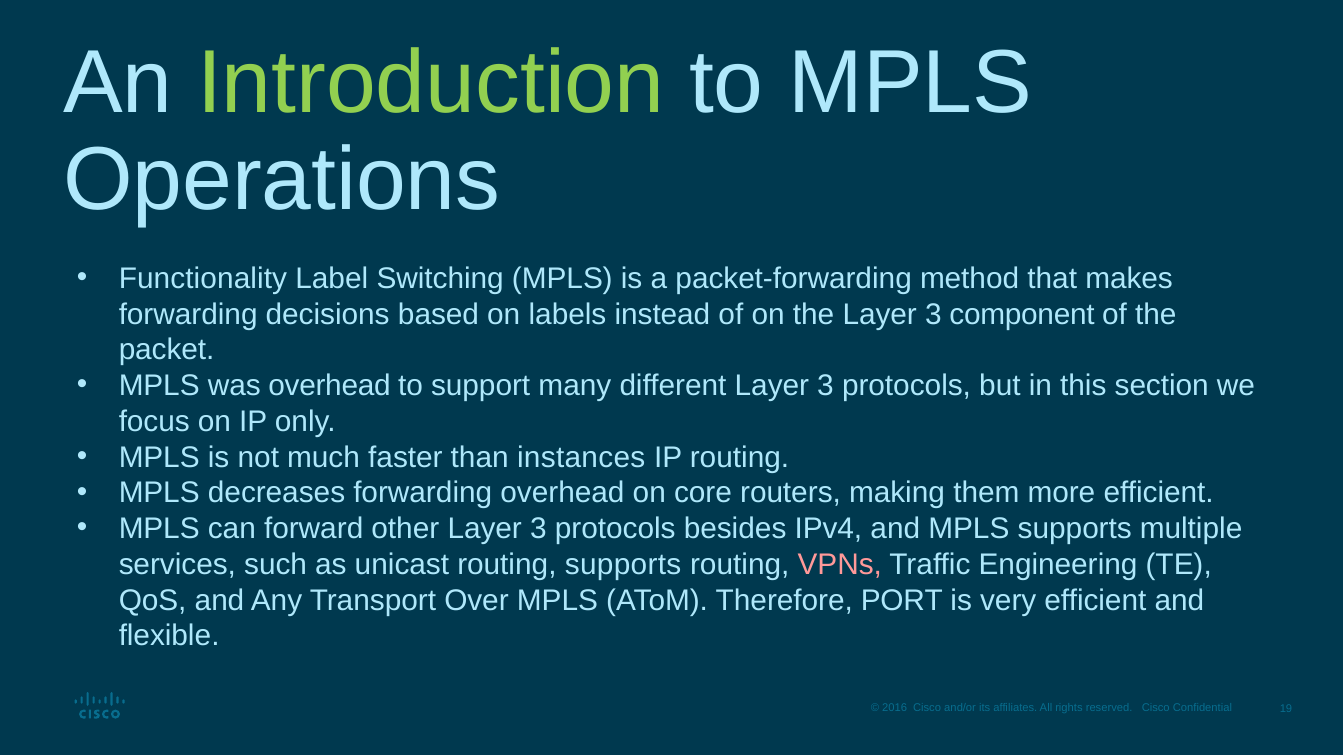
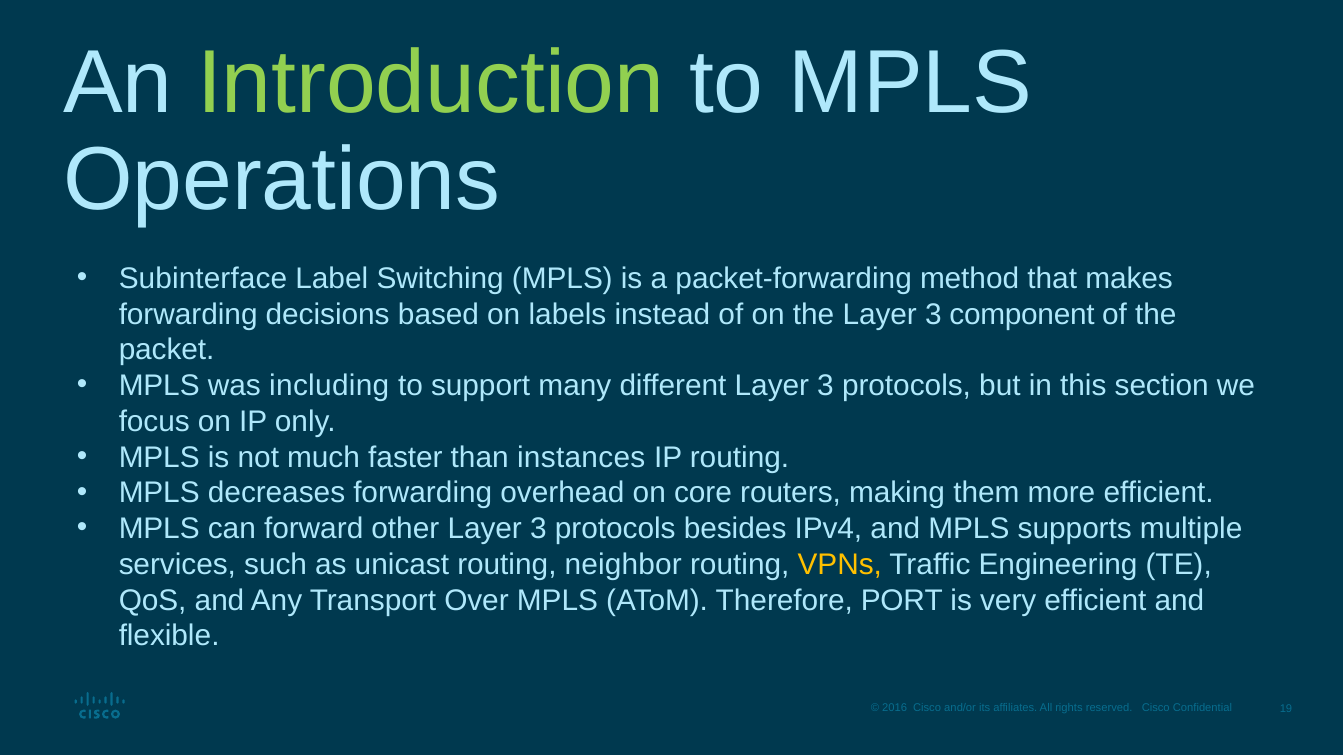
Functionality: Functionality -> Subinterface
was overhead: overhead -> including
routing supports: supports -> neighbor
VPNs colour: pink -> yellow
